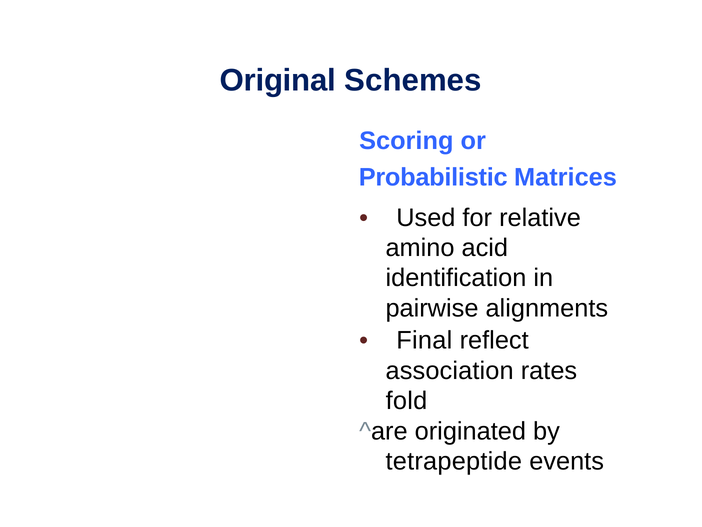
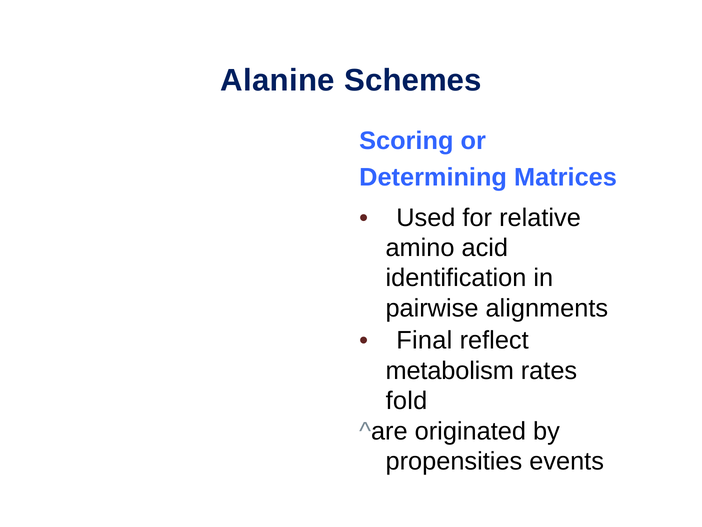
Original: Original -> Alanine
Probabilistic: Probabilistic -> Determining
association: association -> metabolism
tetrapeptide: tetrapeptide -> propensities
